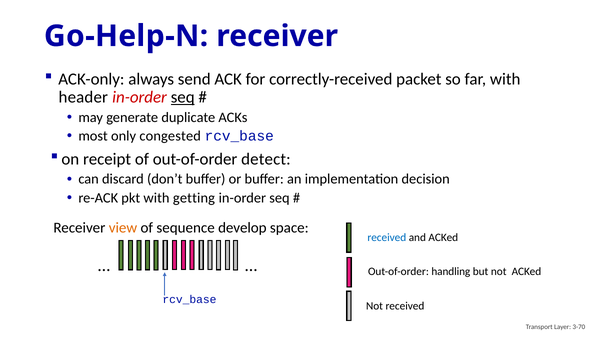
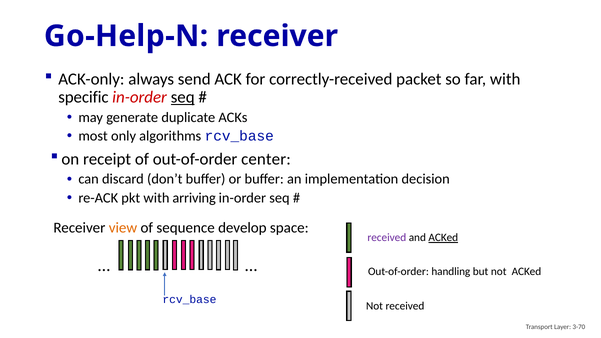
header: header -> specific
congested: congested -> algorithms
detect: detect -> center
getting: getting -> arriving
received at (387, 238) colour: blue -> purple
ACKed at (443, 238) underline: none -> present
